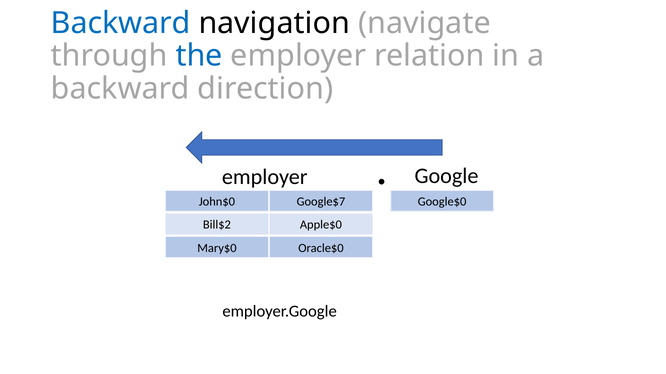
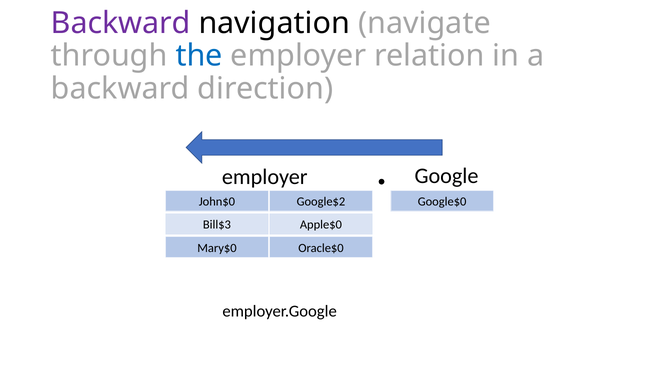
Backward at (121, 23) colour: blue -> purple
Google$7: Google$7 -> Google$2
Bill$2: Bill$2 -> Bill$3
